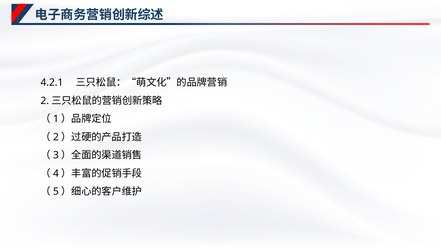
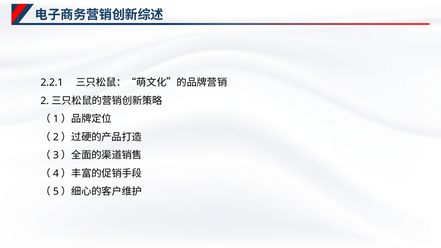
4.2.1: 4.2.1 -> 2.2.1
